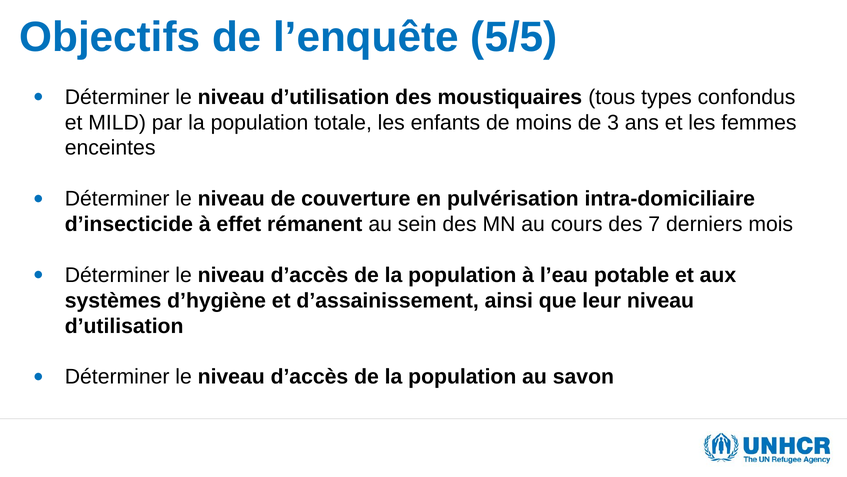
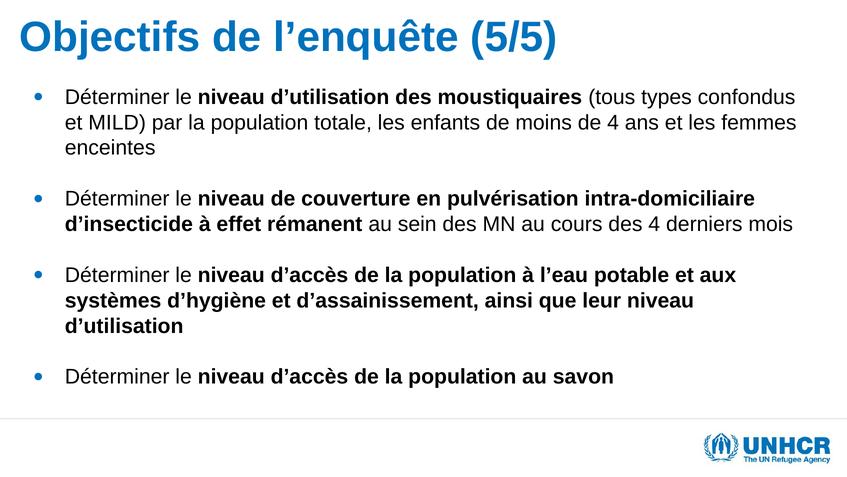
de 3: 3 -> 4
des 7: 7 -> 4
